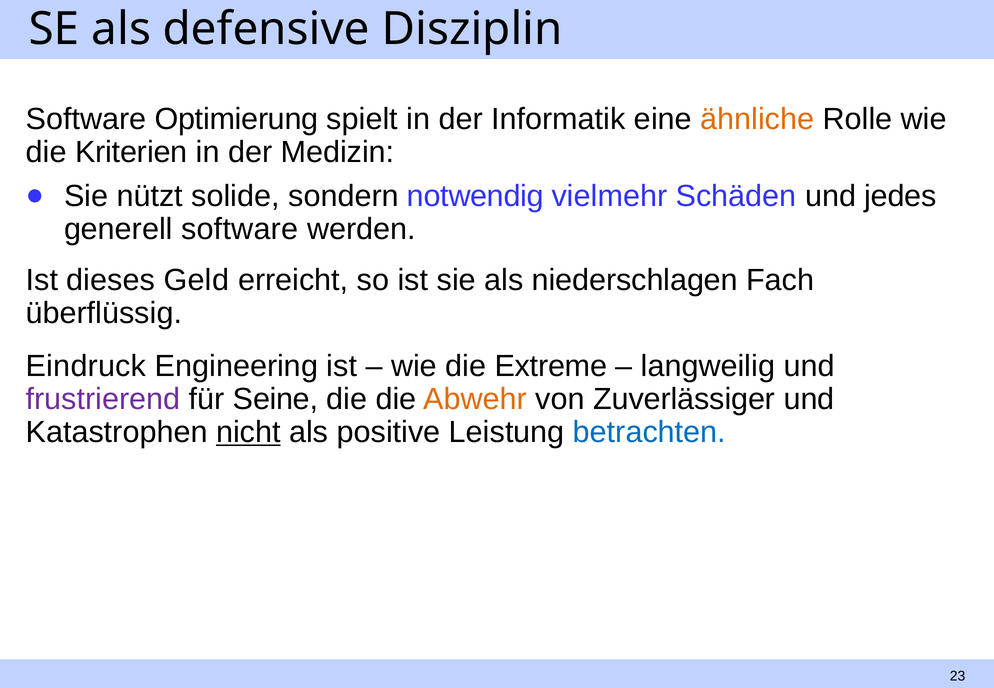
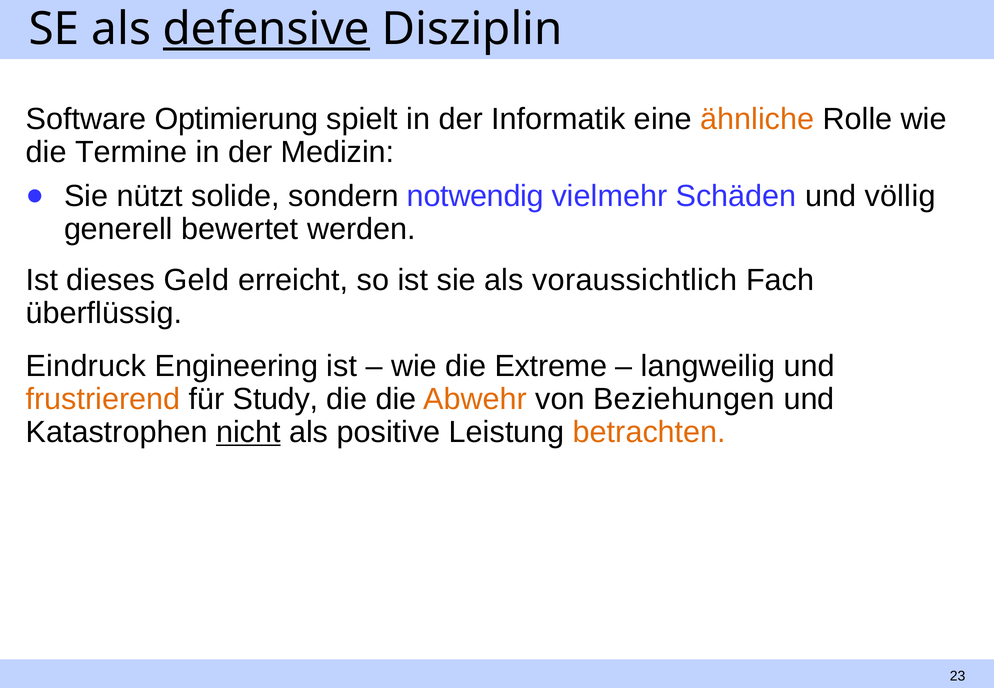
defensive underline: none -> present
Kriterien: Kriterien -> Termine
jedes: jedes -> völlig
generell software: software -> bewertet
niederschlagen: niederschlagen -> voraussichtlich
frustrierend colour: purple -> orange
Seine: Seine -> Study
Zuverlässiger: Zuverlässiger -> Beziehungen
betrachten colour: blue -> orange
